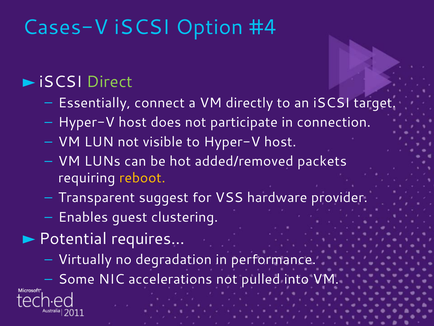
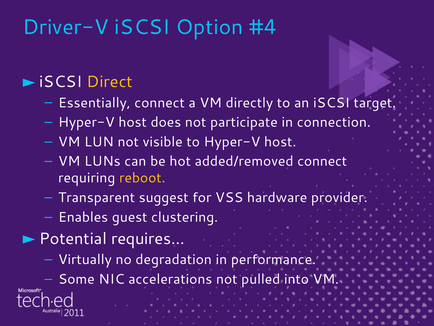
Cases-V: Cases-V -> Driver-V
Direct colour: light green -> yellow
added/removed packets: packets -> connect
